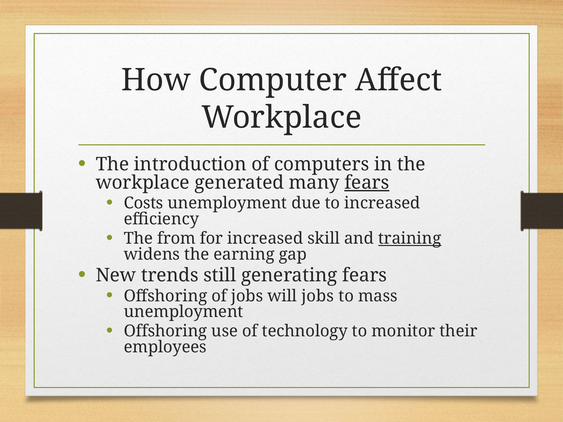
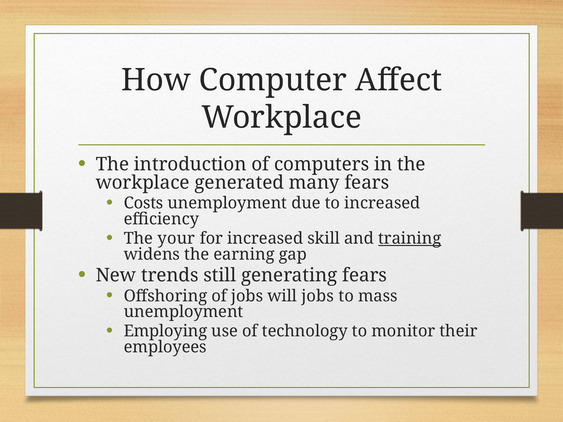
fears at (367, 183) underline: present -> none
from: from -> your
Offshoring at (165, 331): Offshoring -> Employing
